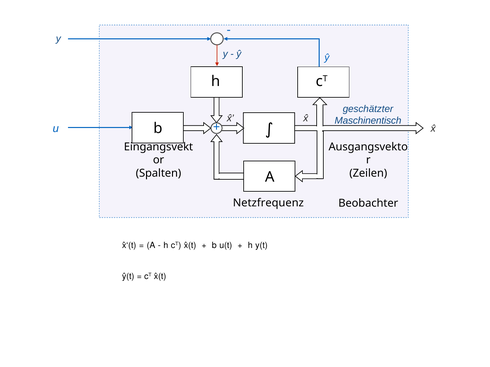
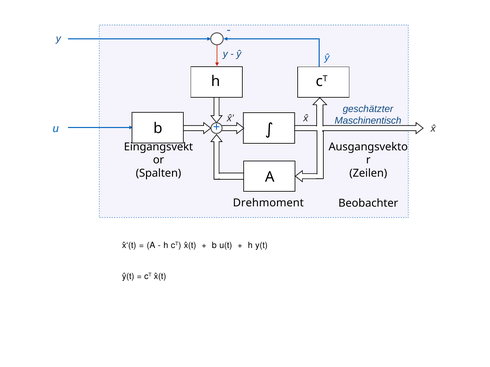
Netzfrequenz: Netzfrequenz -> Drehmoment
